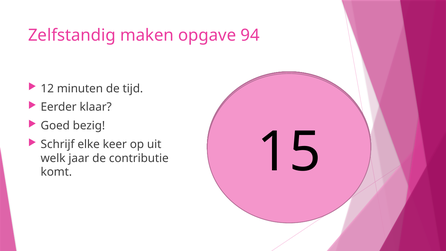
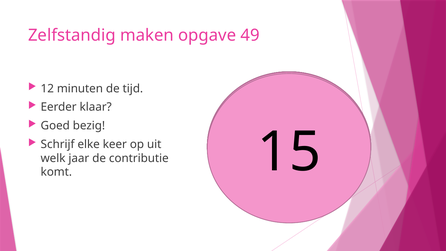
94: 94 -> 49
